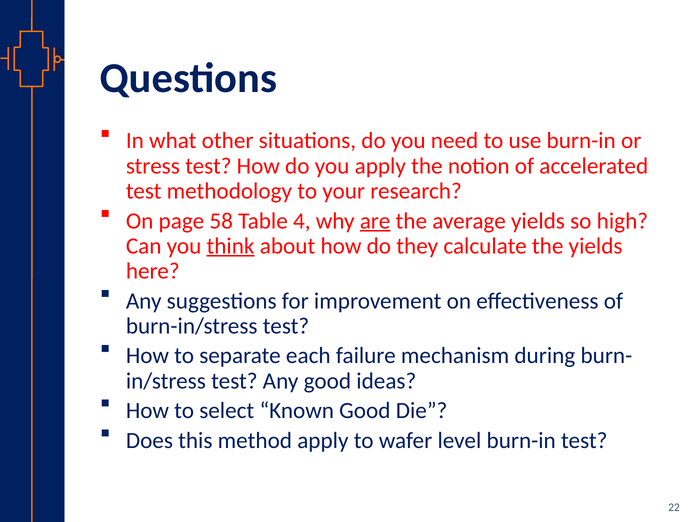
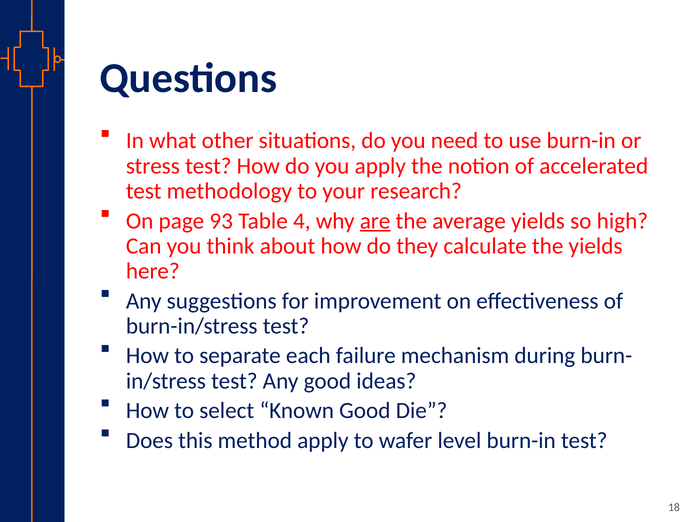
58: 58 -> 93
think underline: present -> none
22: 22 -> 18
